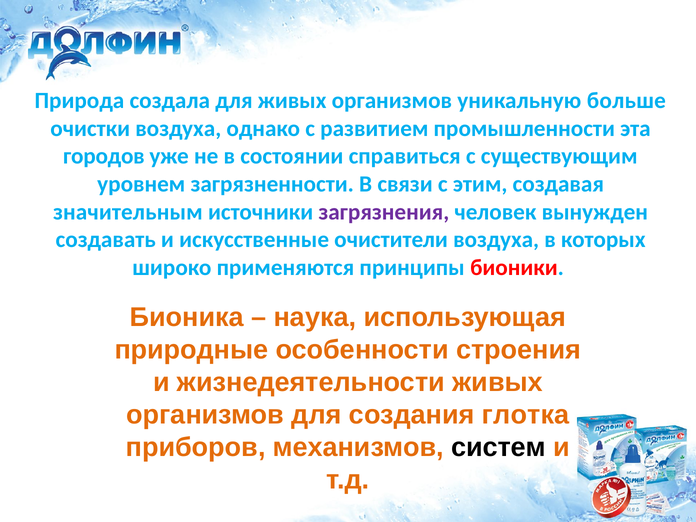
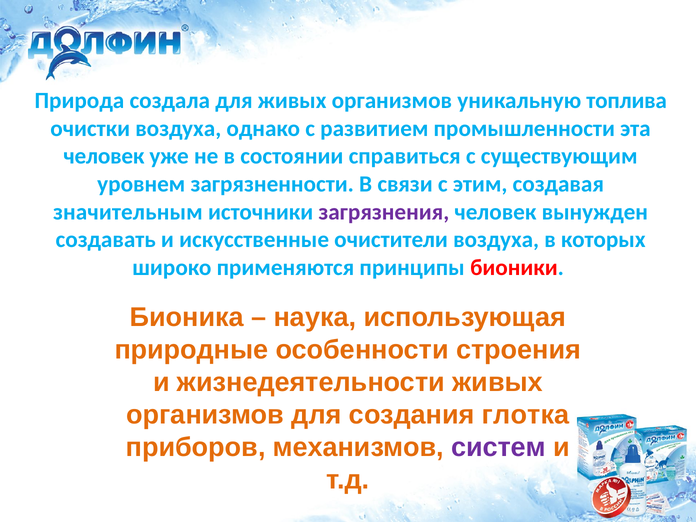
больше: больше -> топлива
городов at (104, 156): городов -> человек
систем colour: black -> purple
